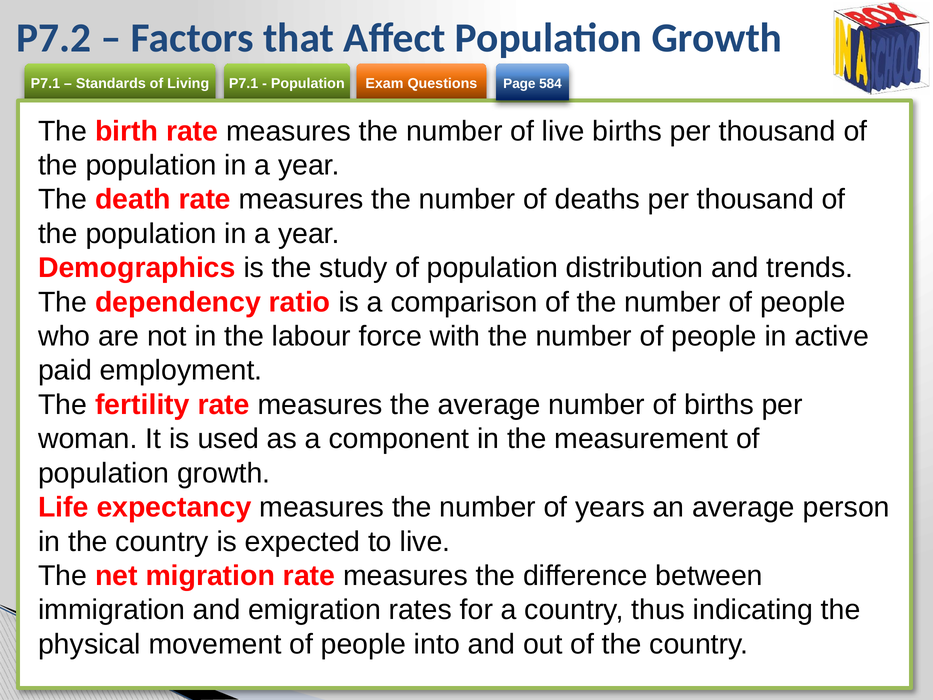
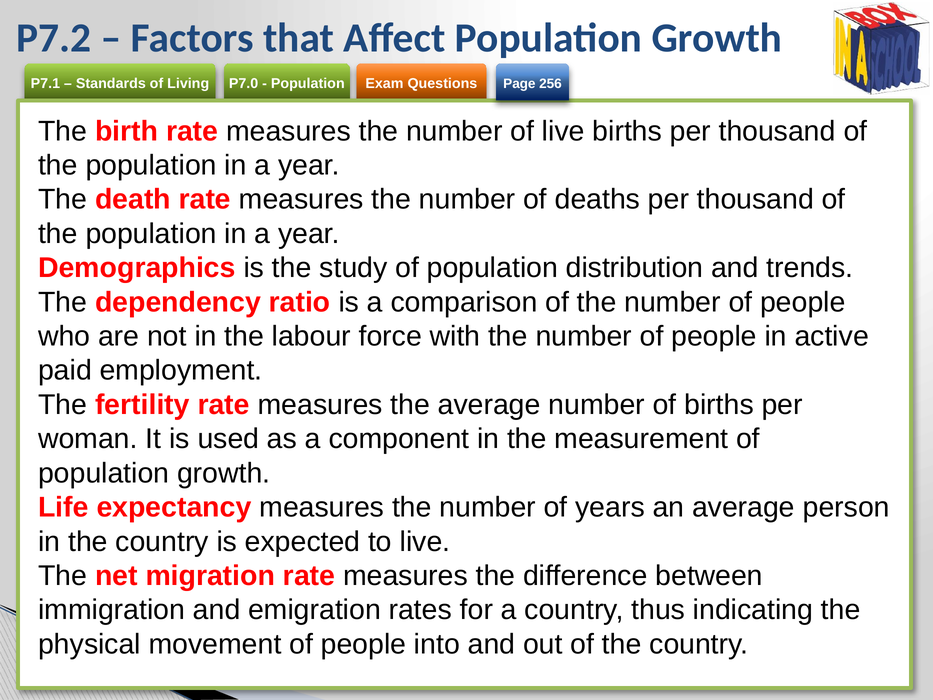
P7.1 at (244, 84): P7.1 -> P7.0
584: 584 -> 256
